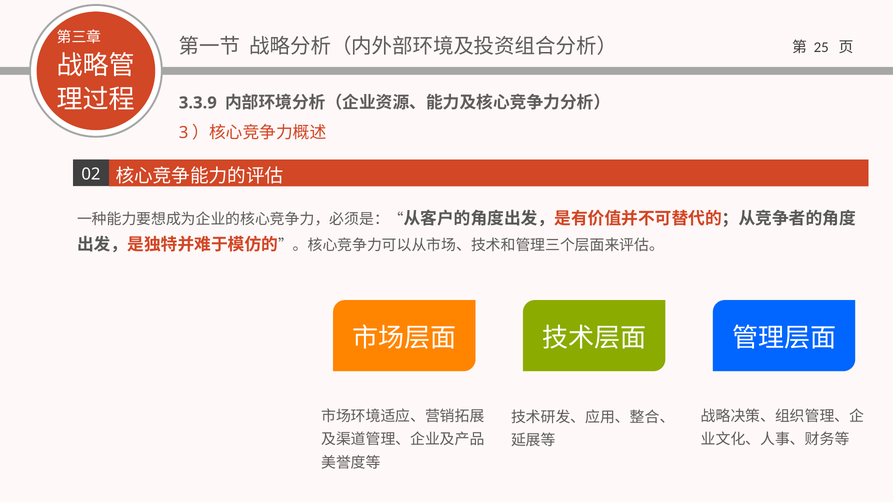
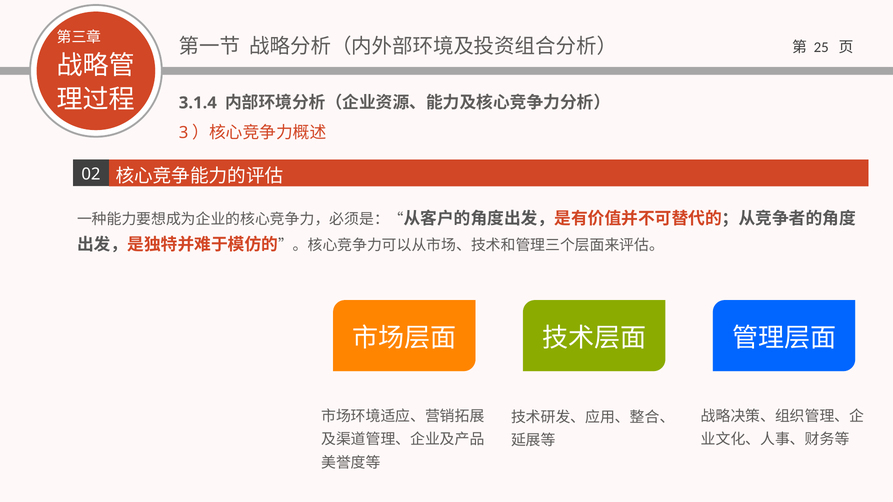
3.3.9: 3.3.9 -> 3.1.4
